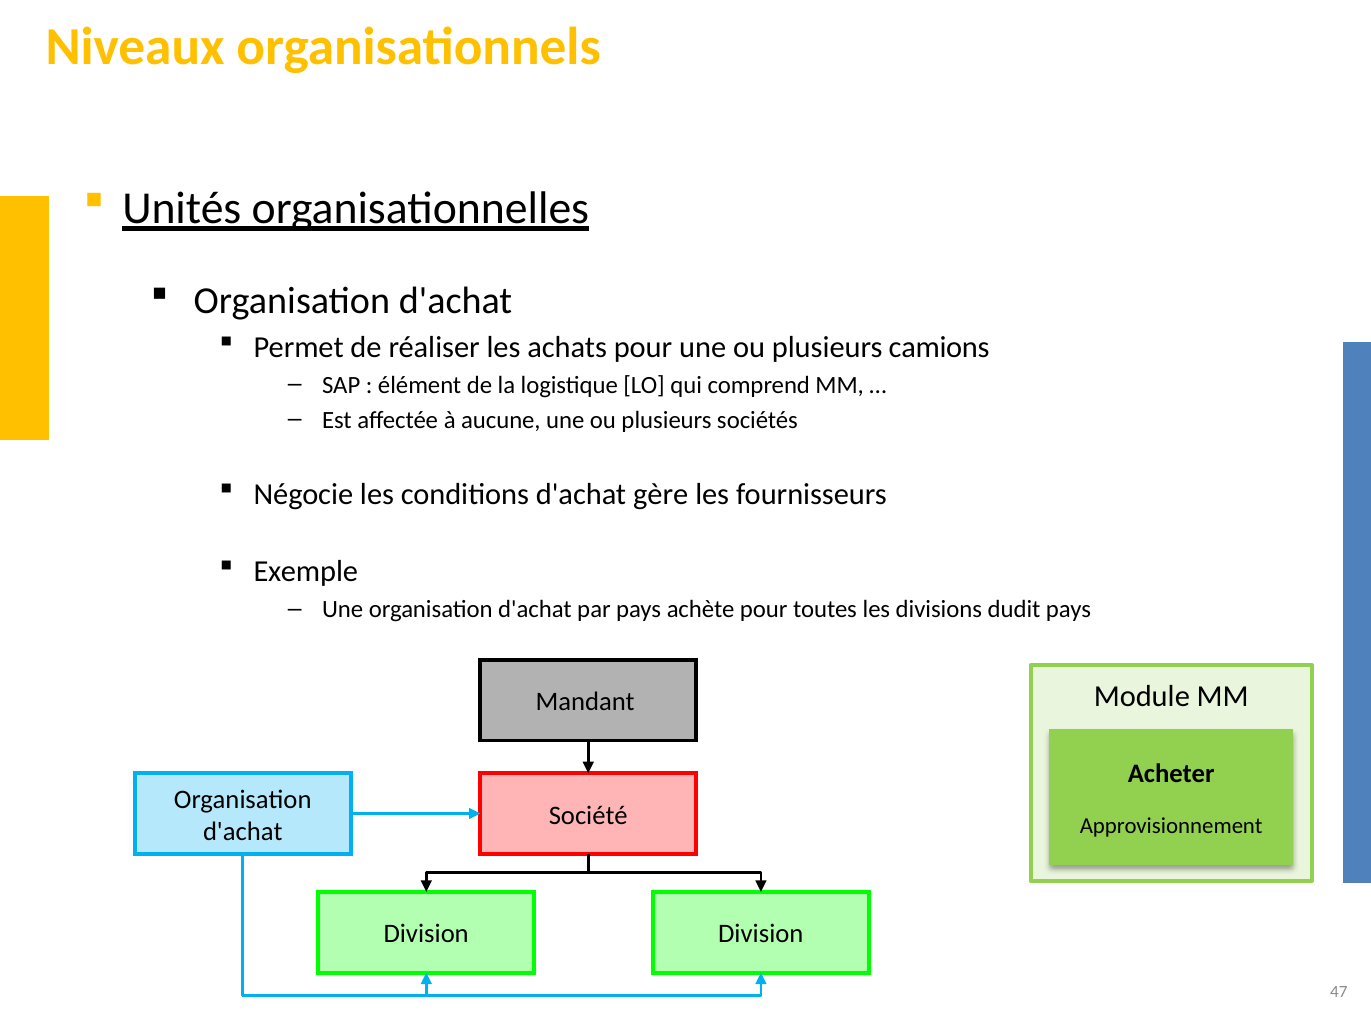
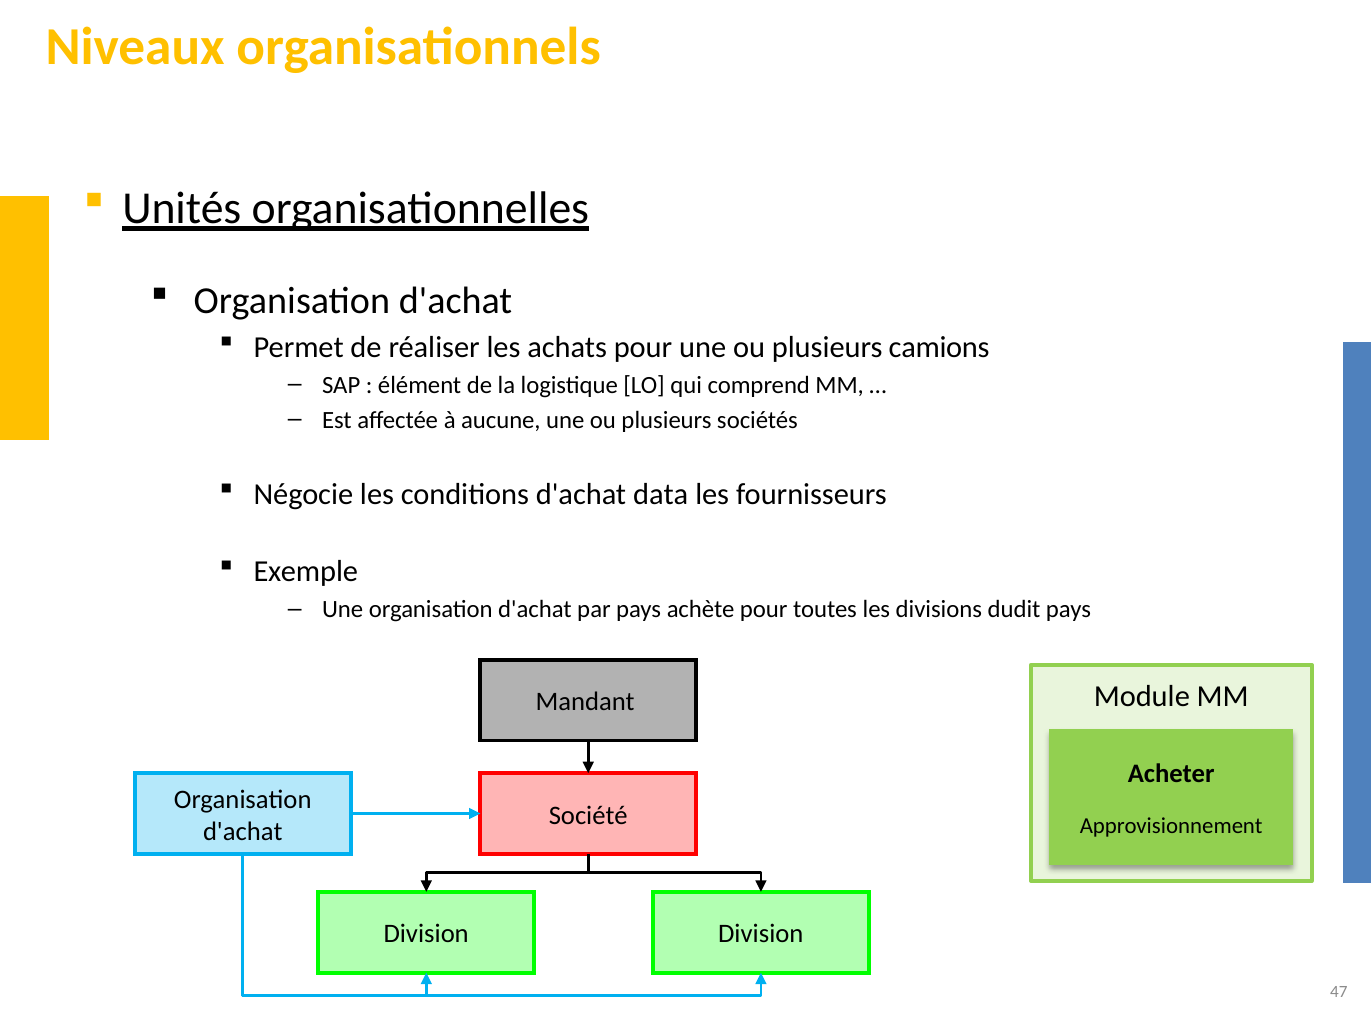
gère: gère -> data
